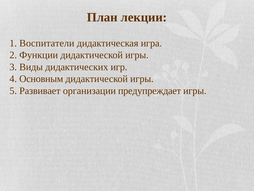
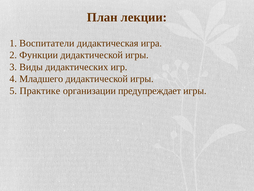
Основным: Основным -> Младшего
Развивает: Развивает -> Практике
